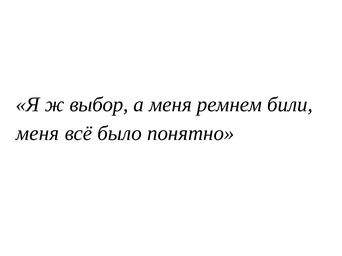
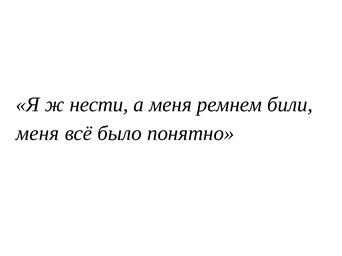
выбор: выбор -> нести
